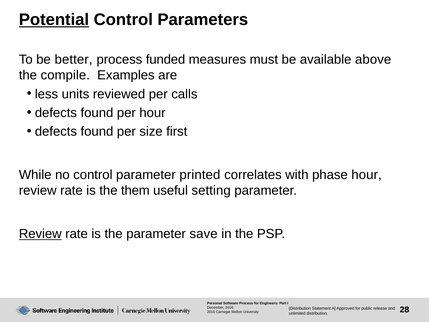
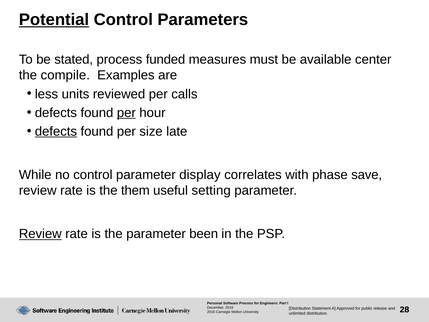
better: better -> stated
above: above -> center
per at (126, 113) underline: none -> present
defects at (56, 131) underline: none -> present
first: first -> late
printed: printed -> display
phase hour: hour -> save
save: save -> been
